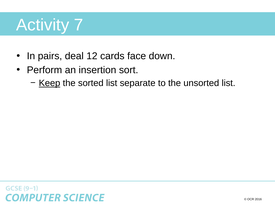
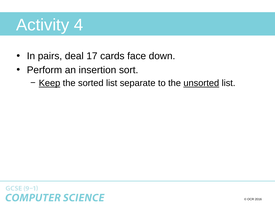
7: 7 -> 4
12: 12 -> 17
unsorted underline: none -> present
